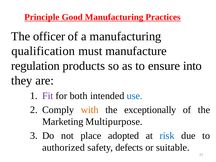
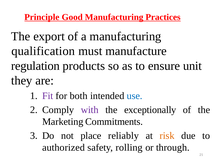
officer: officer -> export
into: into -> unit
with colour: orange -> purple
Multipurpose: Multipurpose -> Commitments
adopted: adopted -> reliably
risk colour: blue -> orange
defects: defects -> rolling
suitable: suitable -> through
